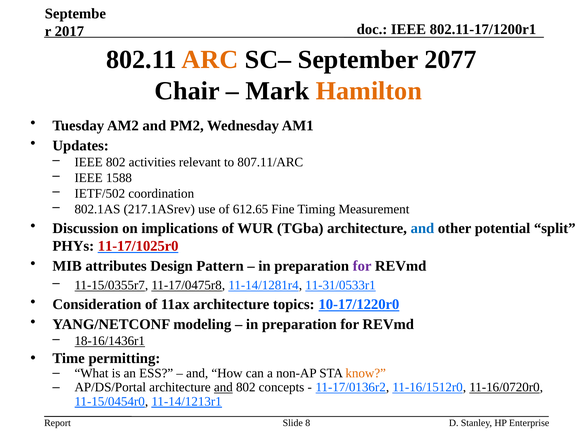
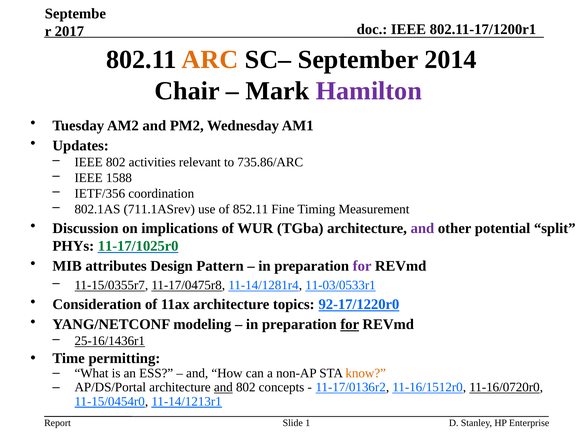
2077: 2077 -> 2014
Hamilton colour: orange -> purple
807.11/ARC: 807.11/ARC -> 735.86/ARC
IETF/502: IETF/502 -> IETF/356
217.1ASrev: 217.1ASrev -> 711.1ASrev
612.65: 612.65 -> 852.11
and at (422, 228) colour: blue -> purple
11-17/1025r0 colour: red -> green
11-31/0533r1: 11-31/0533r1 -> 11-03/0533r1
10-17/1220r0: 10-17/1220r0 -> 92-17/1220r0
for at (350, 324) underline: none -> present
18-16/1436r1: 18-16/1436r1 -> 25-16/1436r1
8: 8 -> 1
